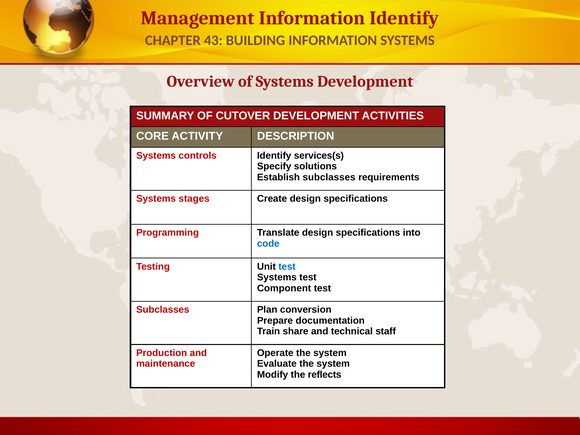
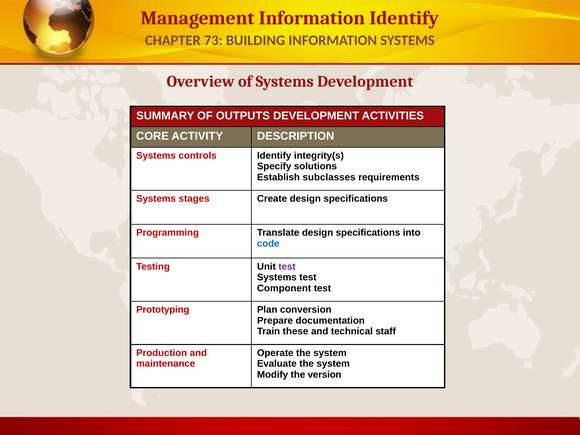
43: 43 -> 73
CUTOVER: CUTOVER -> OUTPUTS
services(s: services(s -> integrity(s
test at (287, 267) colour: blue -> purple
Subclasses at (163, 310): Subclasses -> Prototyping
share: share -> these
reflects: reflects -> version
